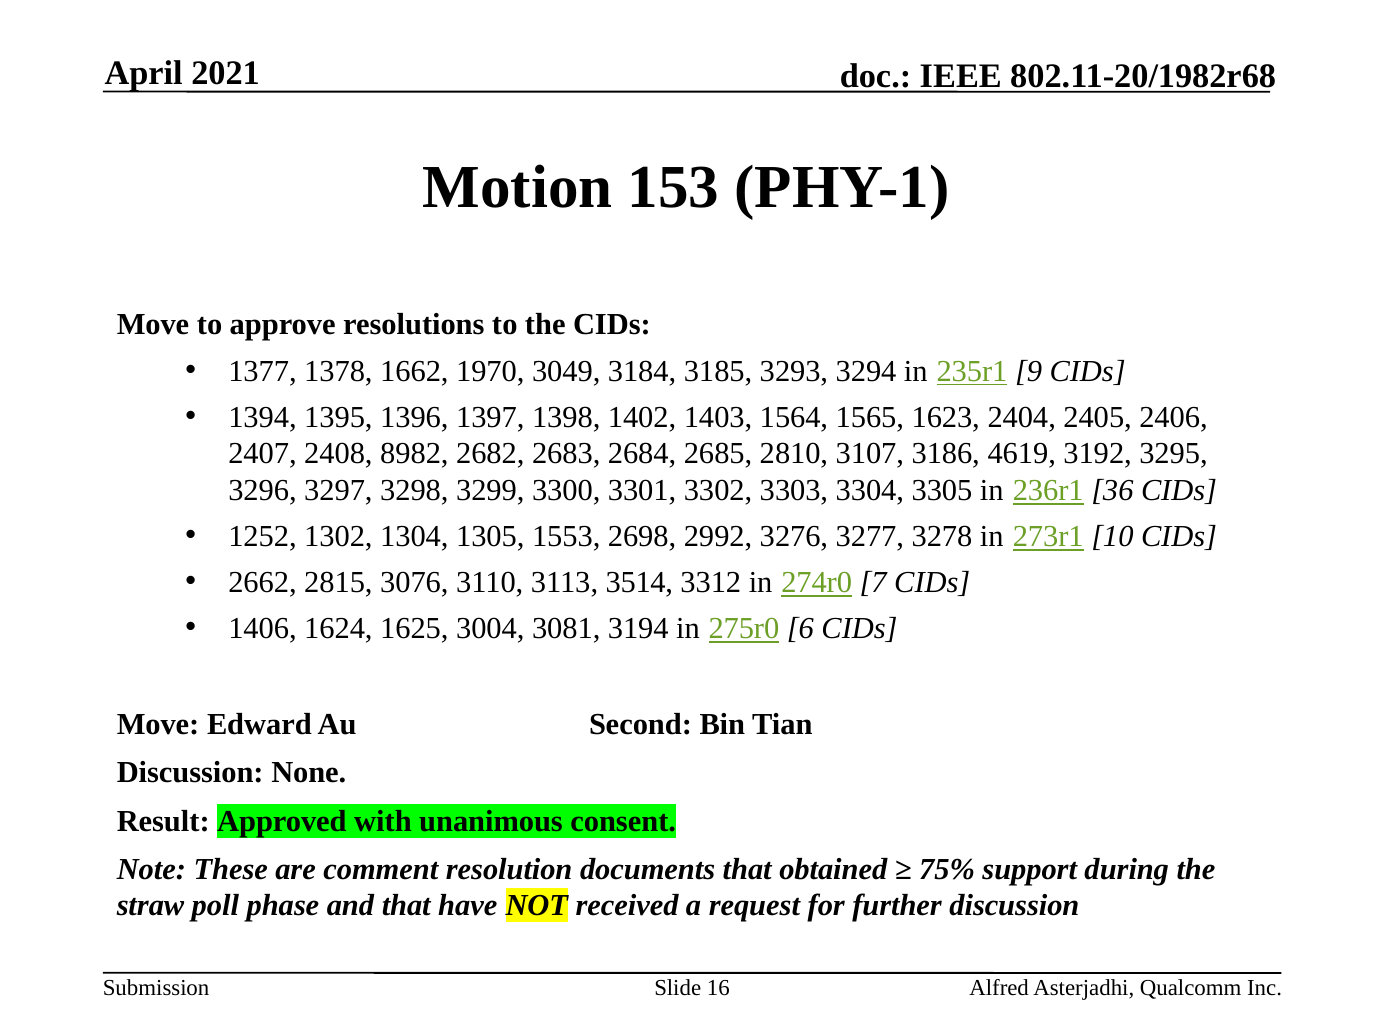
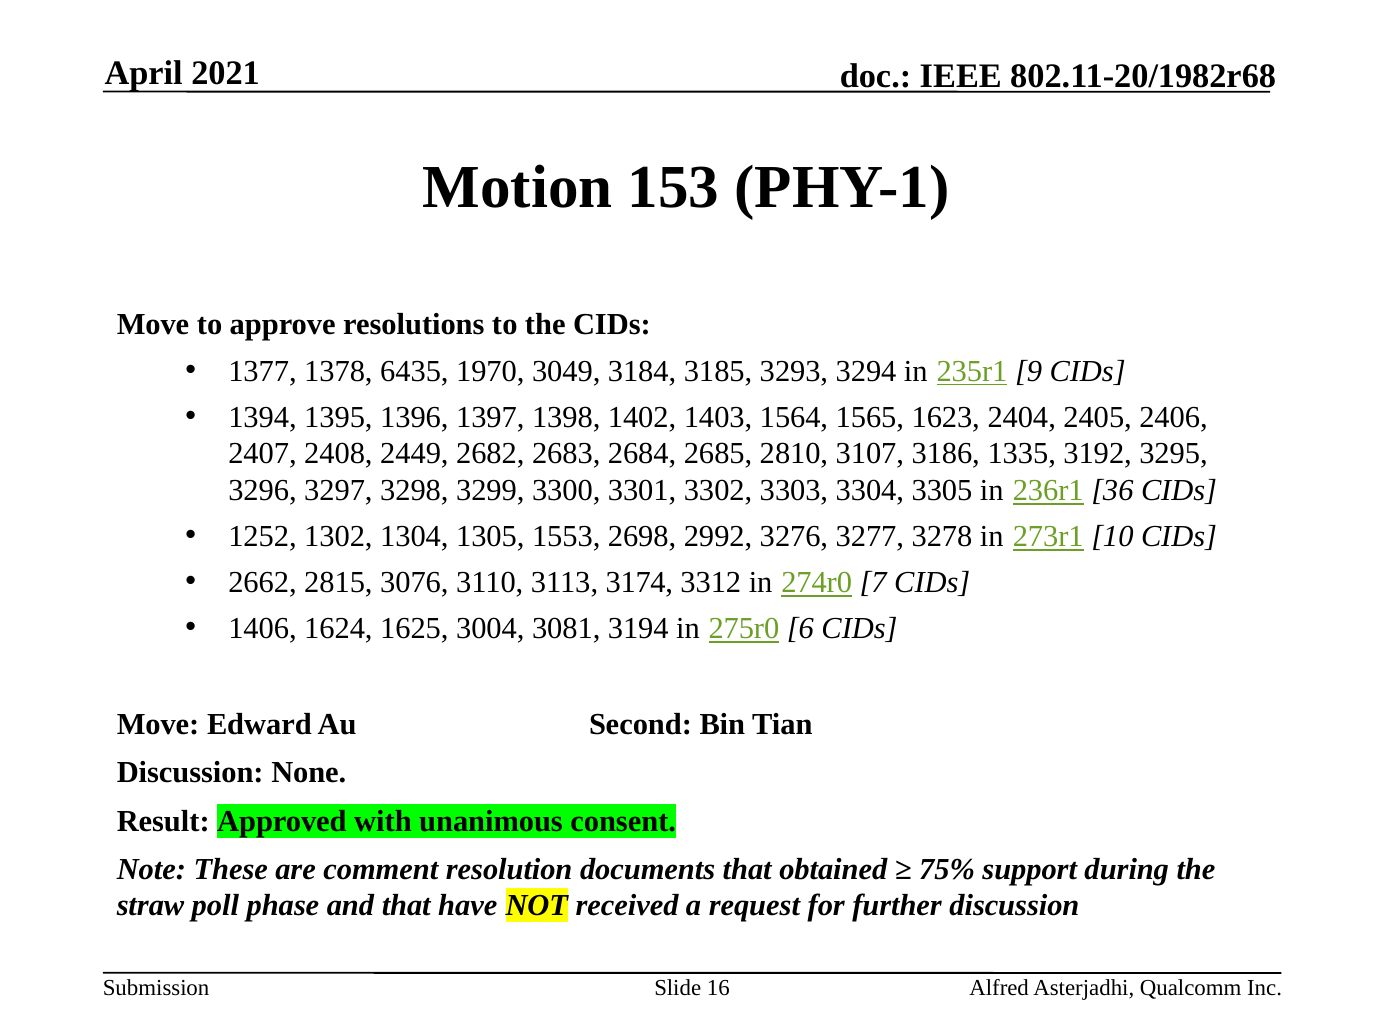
1662: 1662 -> 6435
8982: 8982 -> 2449
4619: 4619 -> 1335
3514: 3514 -> 3174
